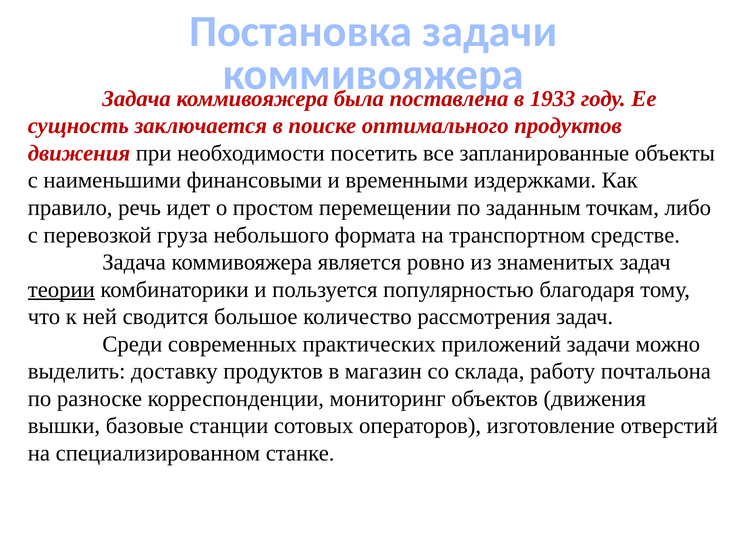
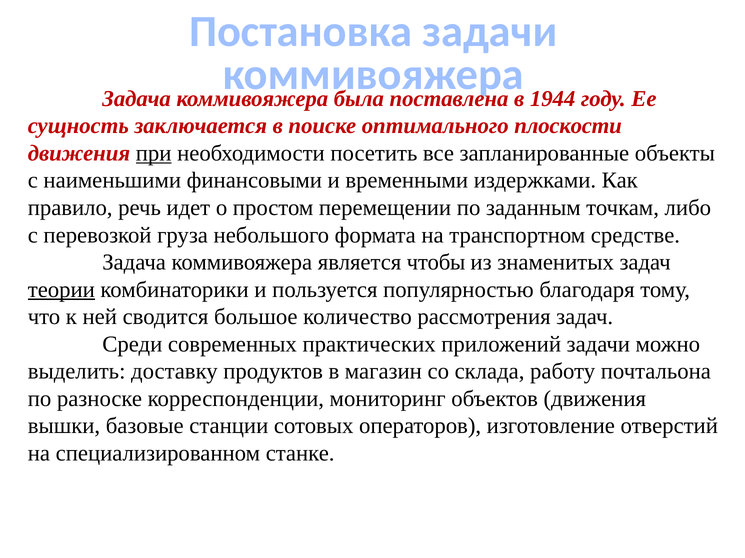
1933: 1933 -> 1944
оптимального продуктов: продуктов -> плоскости
при underline: none -> present
ровно: ровно -> чтобы
